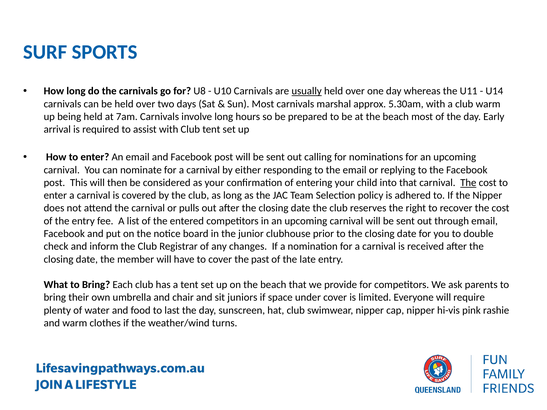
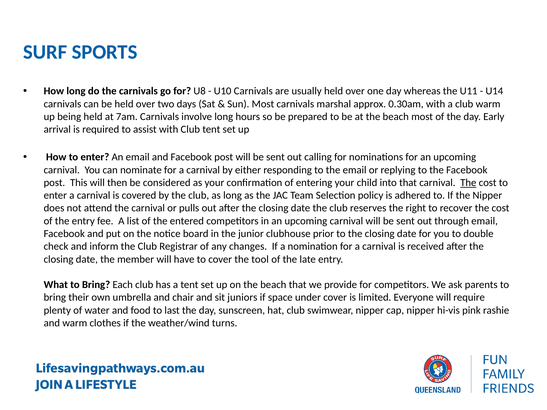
usually underline: present -> none
5.30am: 5.30am -> 0.30am
past: past -> tool
